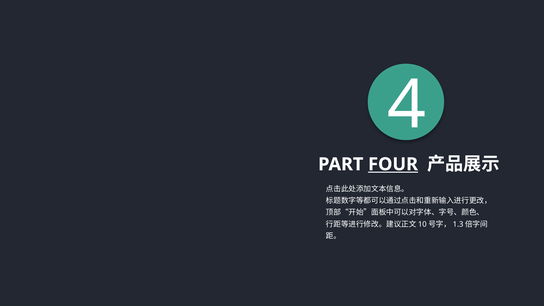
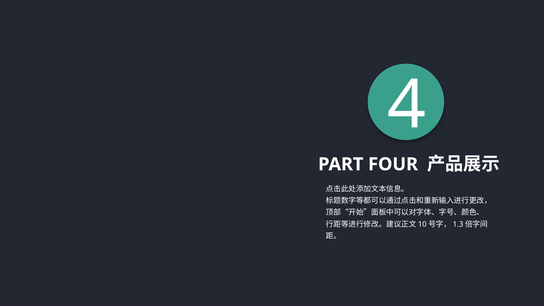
FOUR underline: present -> none
